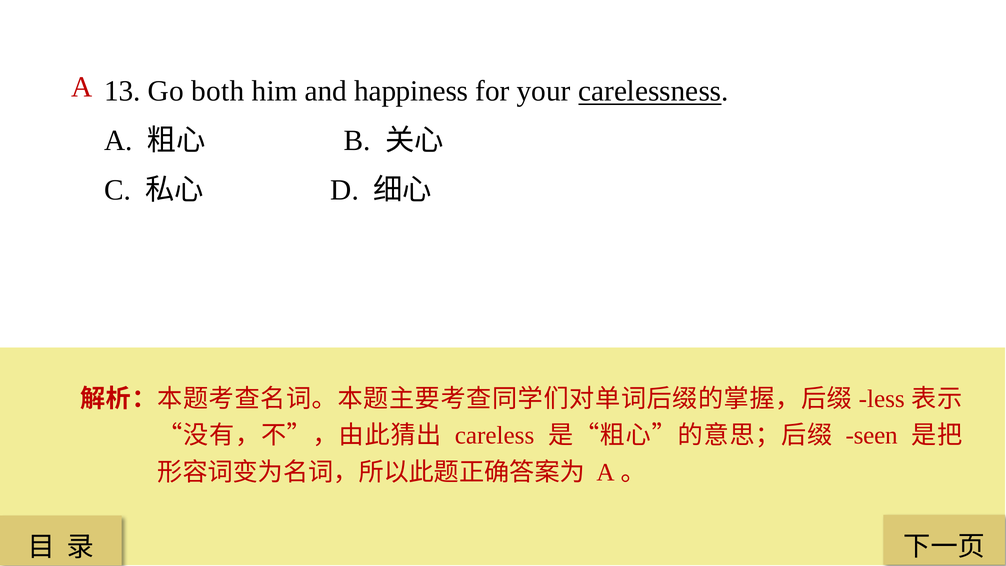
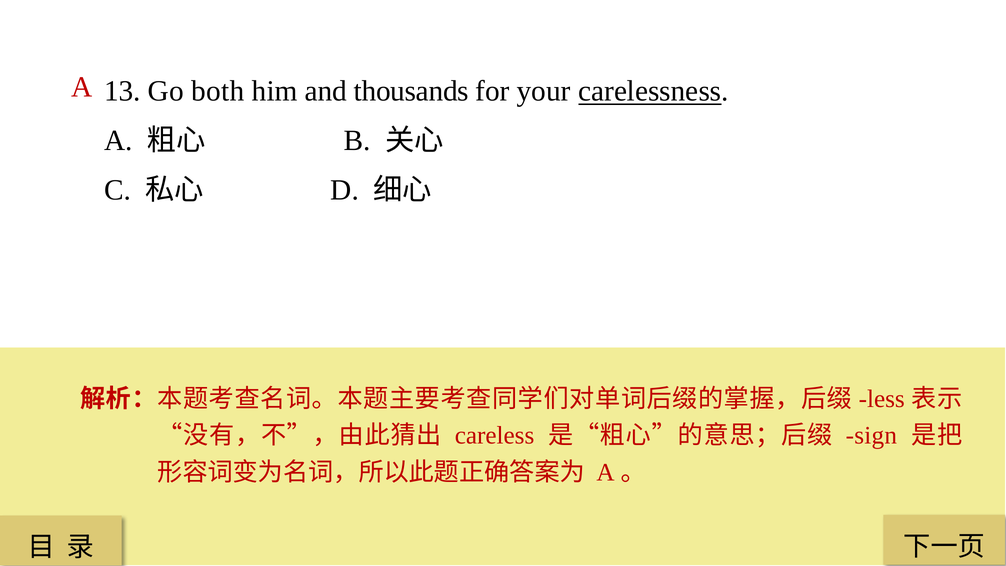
happiness: happiness -> thousands
seen: seen -> sign
